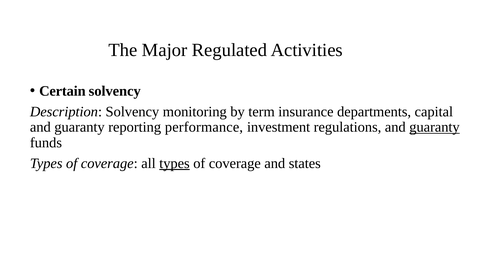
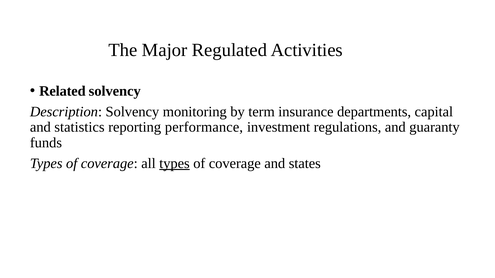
Certain: Certain -> Related
guaranty at (80, 127): guaranty -> statistics
guaranty at (434, 127) underline: present -> none
